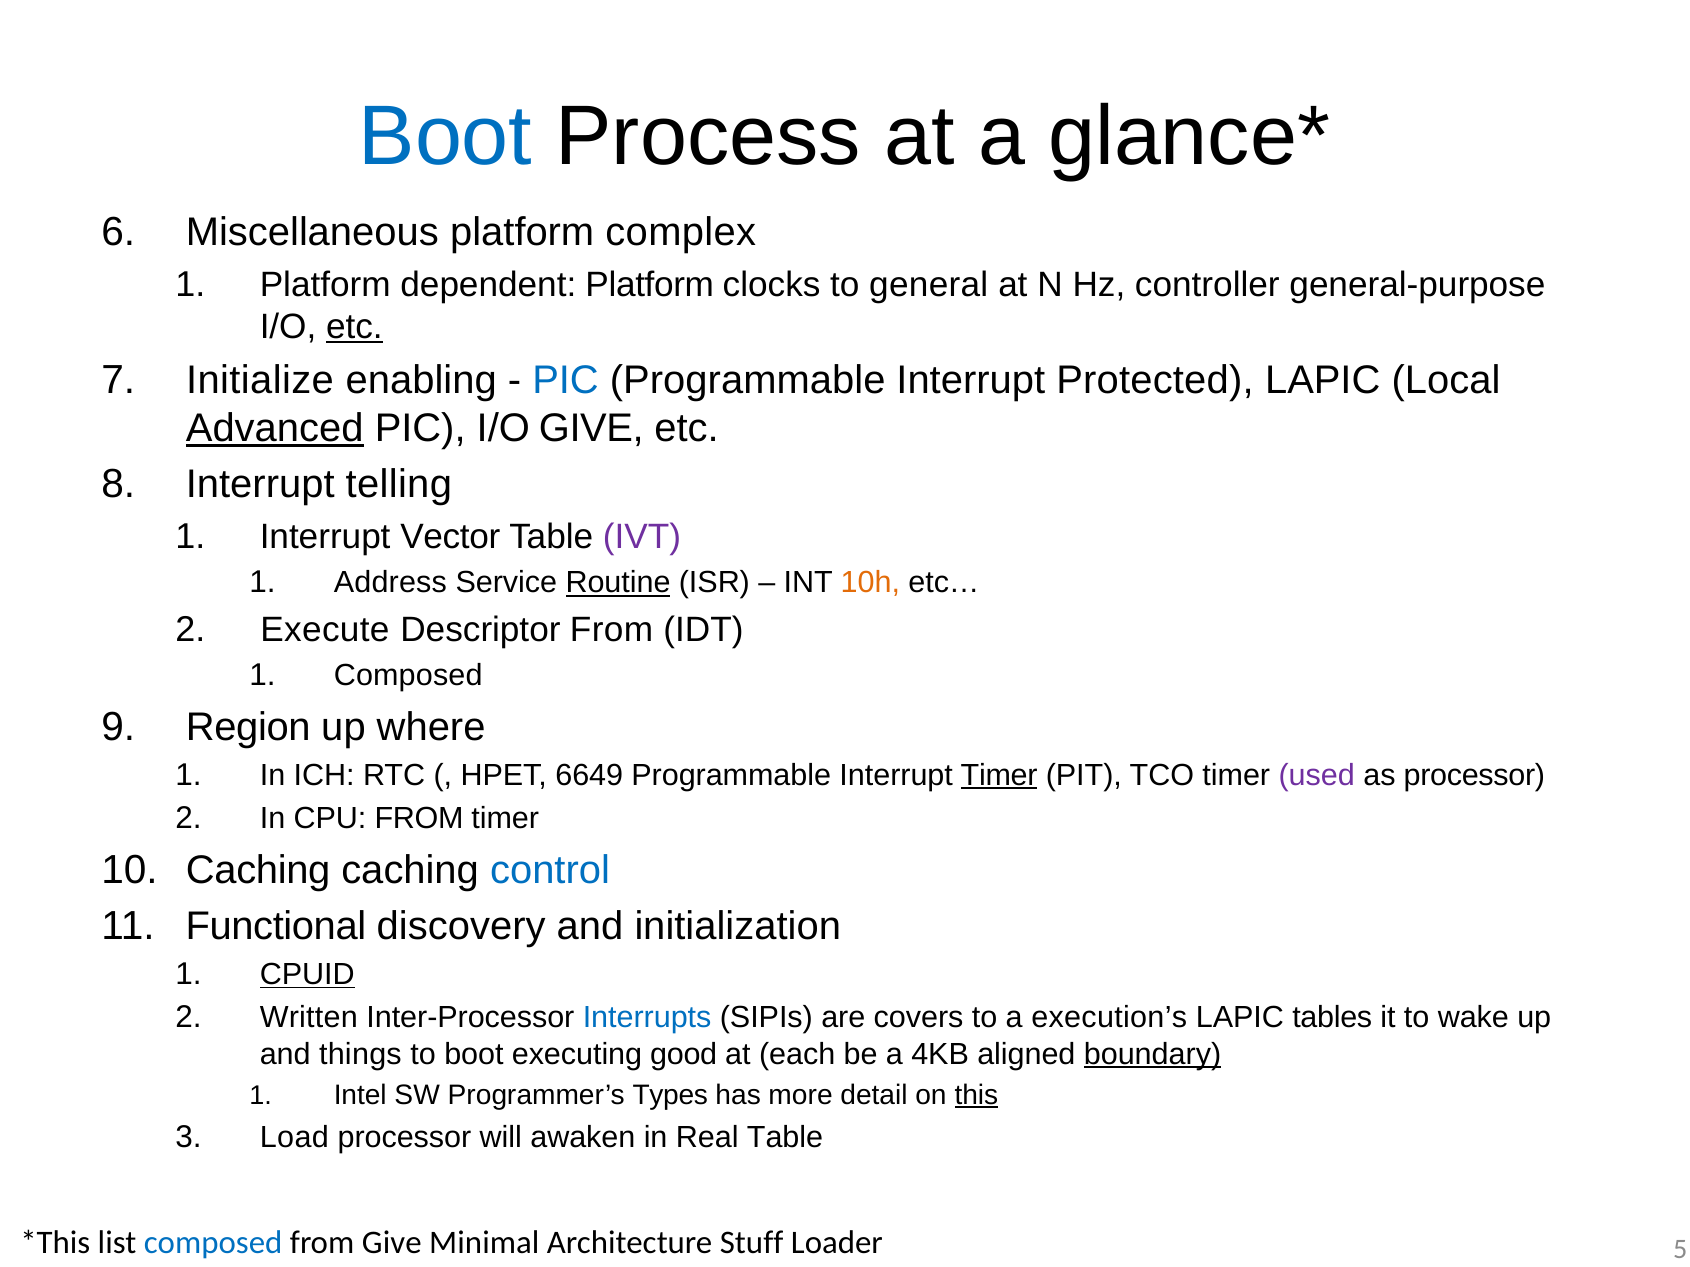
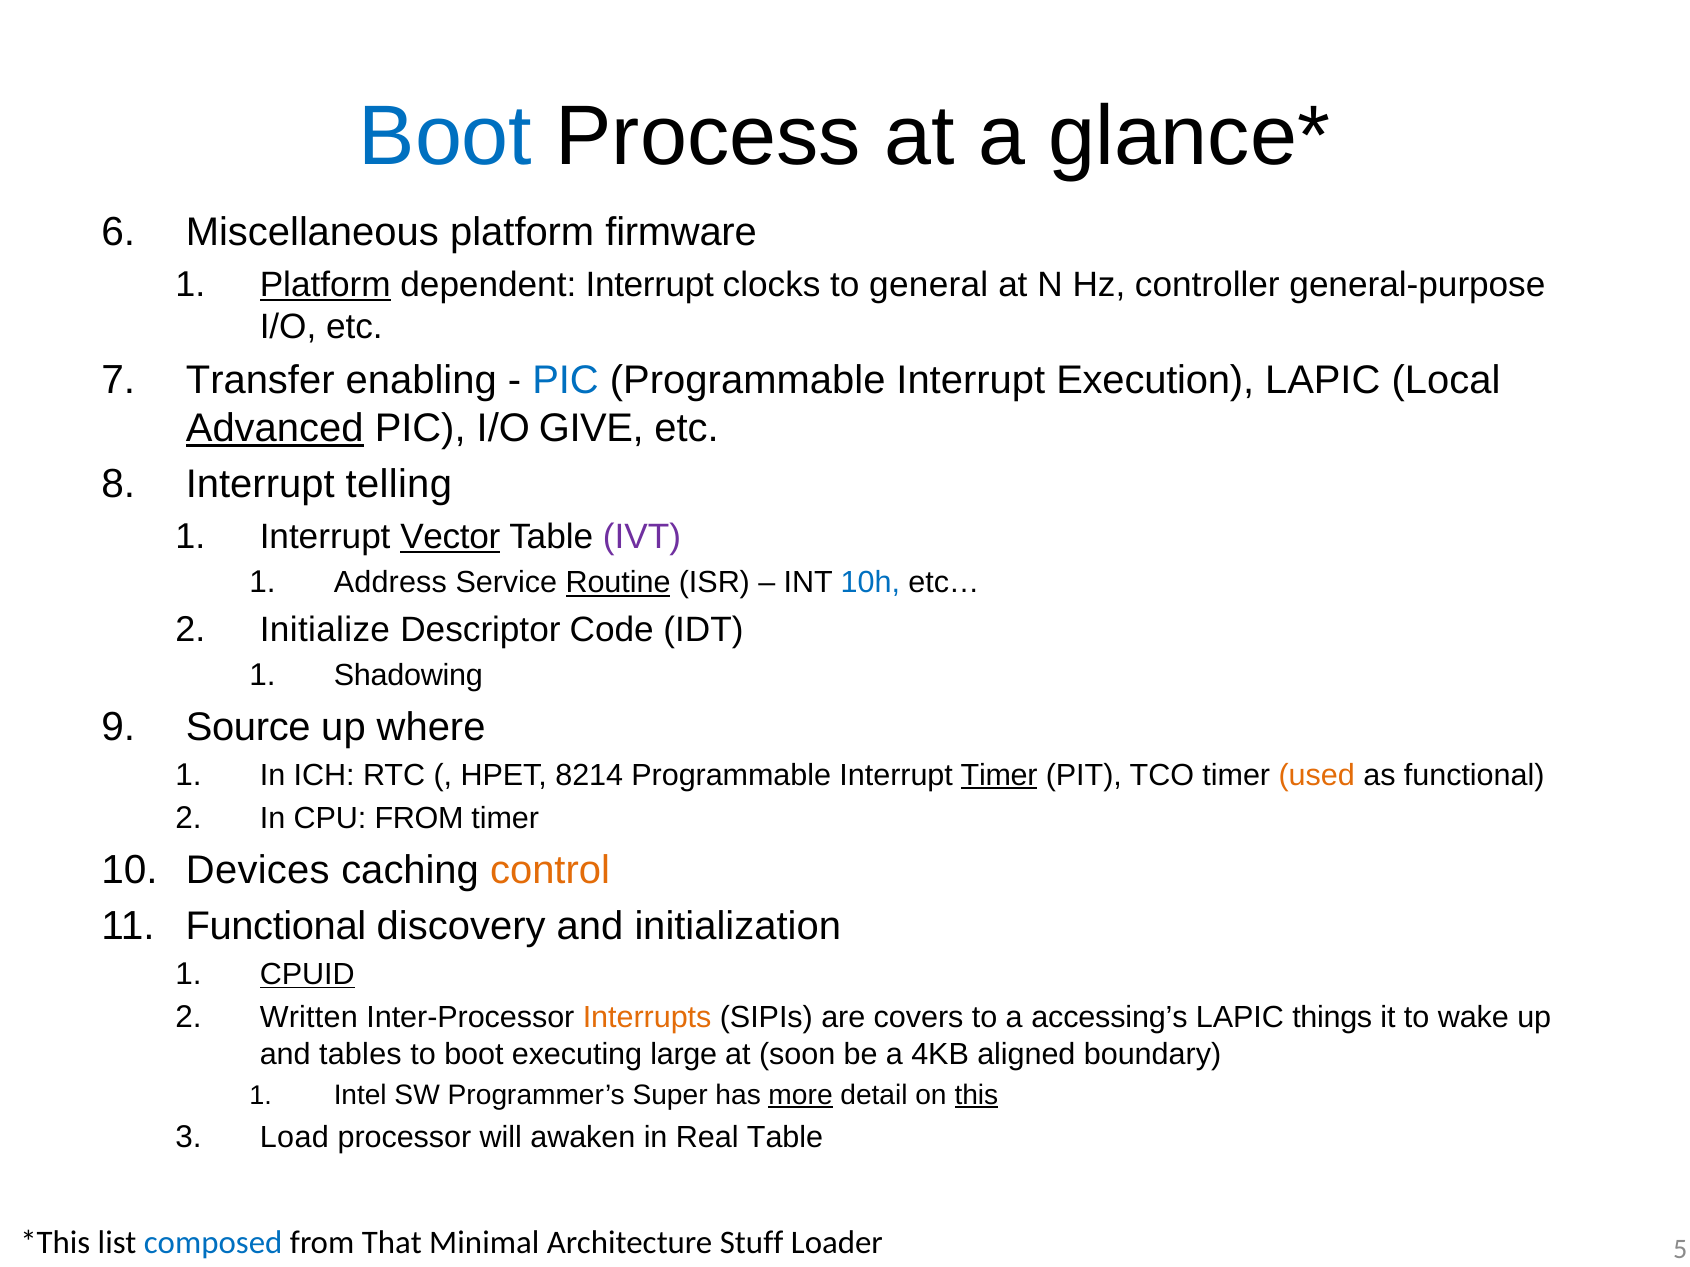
complex: complex -> firmware
Platform at (325, 285) underline: none -> present
dependent Platform: Platform -> Interrupt
etc at (354, 327) underline: present -> none
Initialize: Initialize -> Transfer
Protected: Protected -> Execution
Vector underline: none -> present
10h colour: orange -> blue
Execute: Execute -> Initialize
Descriptor From: From -> Code
Composed at (408, 676): Composed -> Shadowing
Region: Region -> Source
6649: 6649 -> 8214
used colour: purple -> orange
as processor: processor -> functional
Caching at (258, 870): Caching -> Devices
control colour: blue -> orange
Interrupts colour: blue -> orange
execution’s: execution’s -> accessing’s
tables: tables -> things
things: things -> tables
good: good -> large
each: each -> soon
boundary underline: present -> none
Types: Types -> Super
more underline: none -> present
from Give: Give -> That
